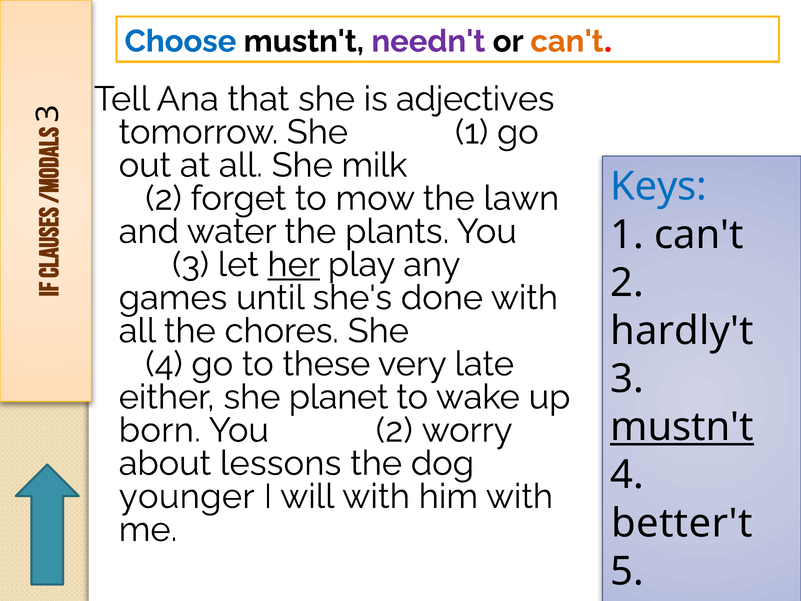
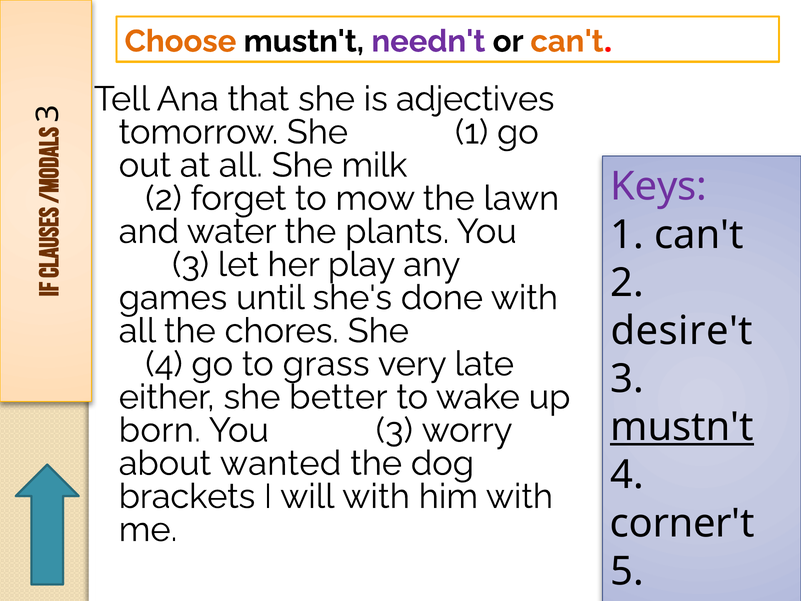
Choose colour: blue -> orange
Keys colour: blue -> purple
her underline: present -> none
hardly't: hardly't -> desire't
these: these -> grass
planet: planet -> better
2 at (394, 430): 2 -> 3
lessons: lessons -> wanted
younger: younger -> brackets
better't: better't -> corner't
